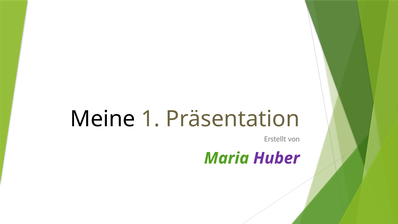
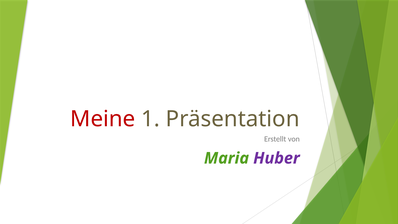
Meine colour: black -> red
